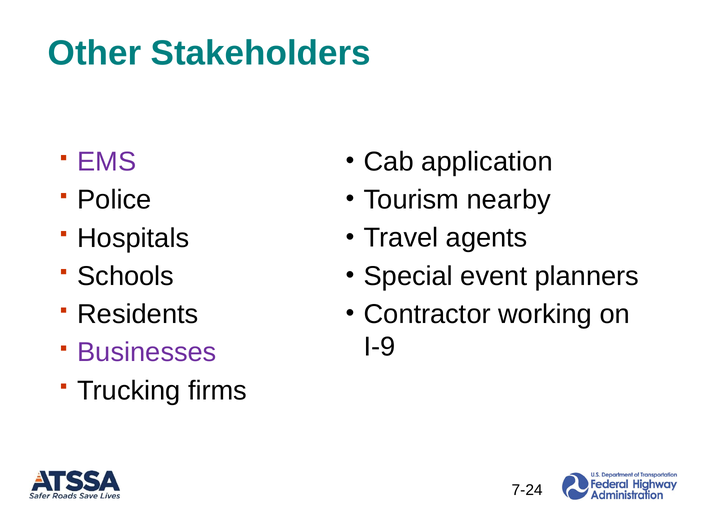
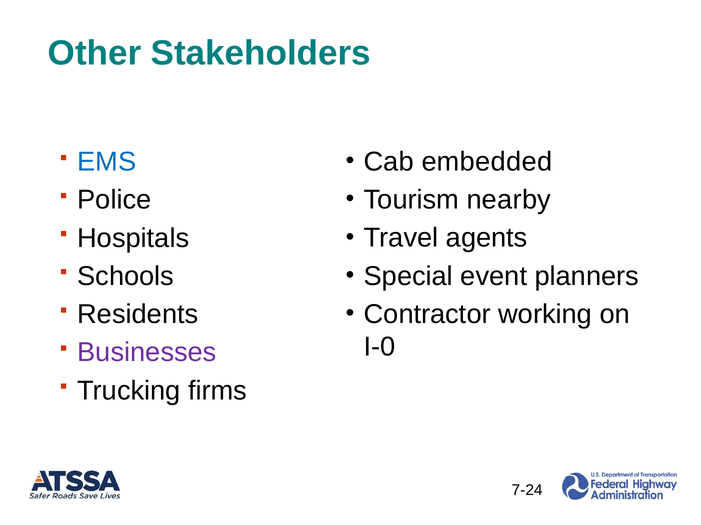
application: application -> embedded
EMS colour: purple -> blue
I-9: I-9 -> I-0
